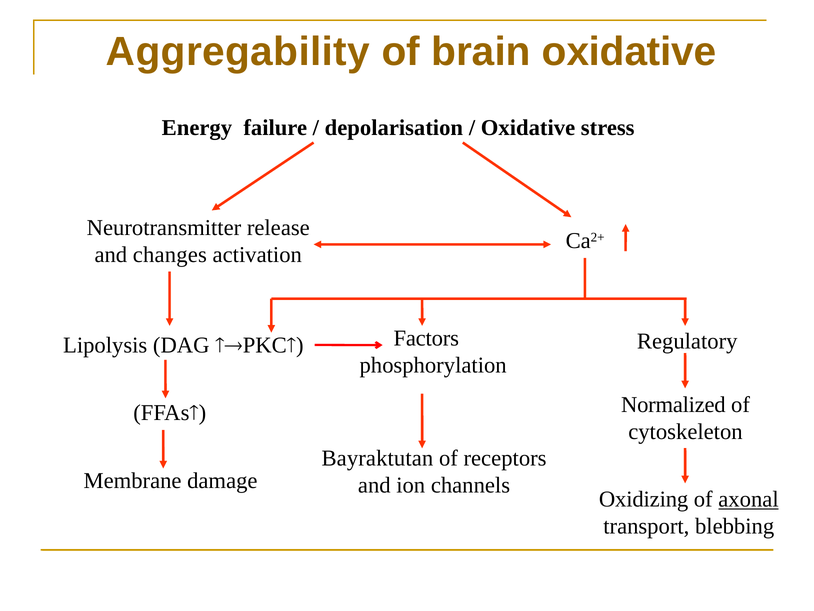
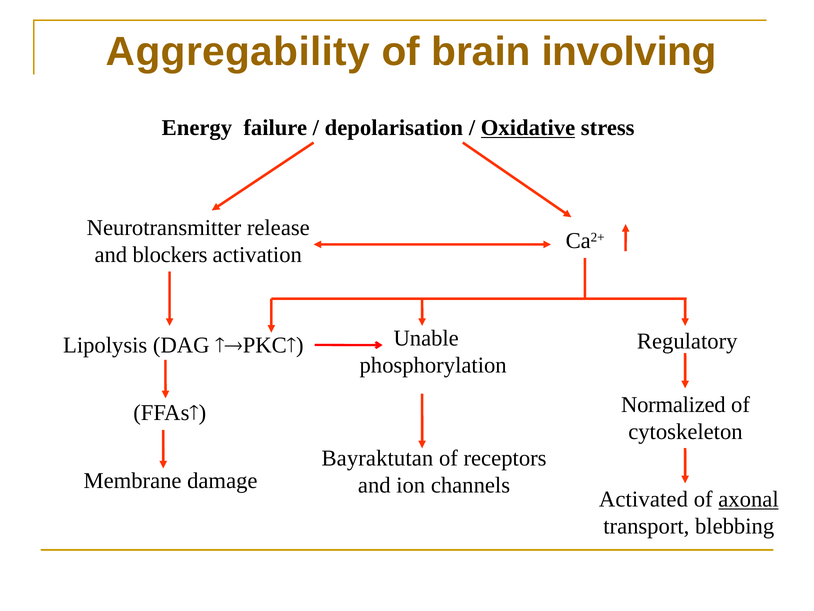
brain oxidative: oxidative -> involving
Oxidative at (528, 128) underline: none -> present
changes: changes -> blockers
Factors: Factors -> Unable
Oxidizing: Oxidizing -> Activated
